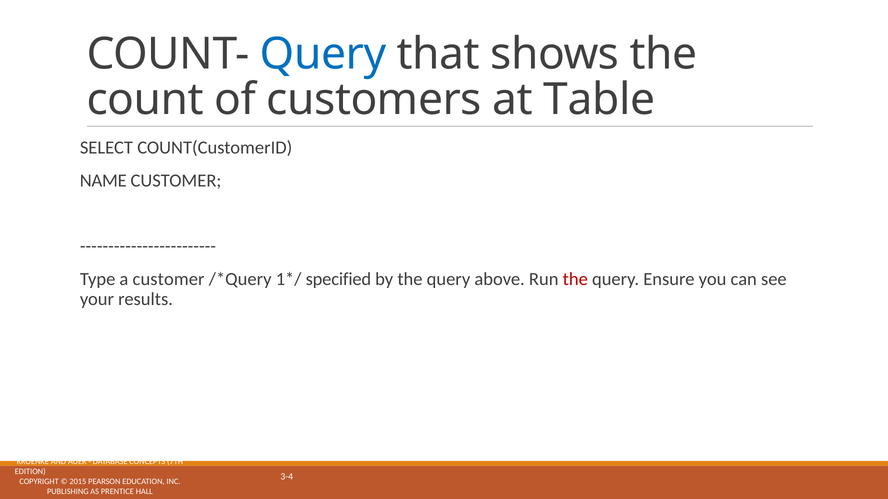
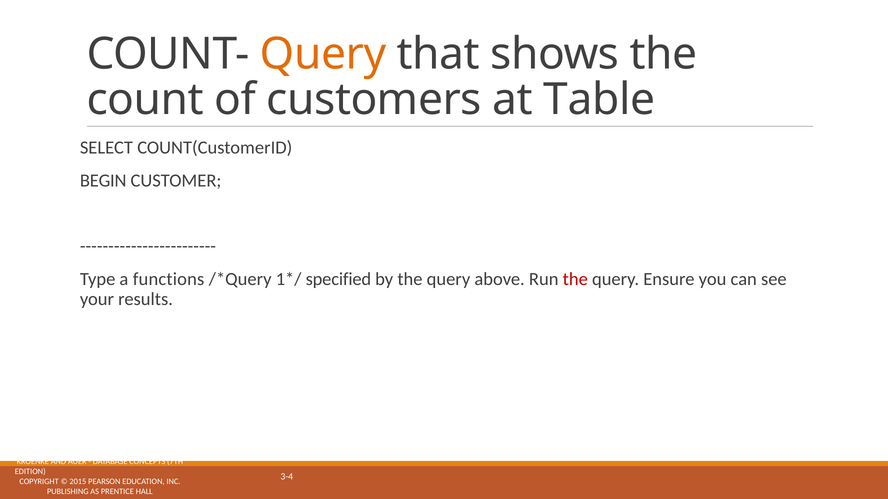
Query at (323, 54) colour: blue -> orange
NAME: NAME -> BEGIN
a customer: customer -> functions
